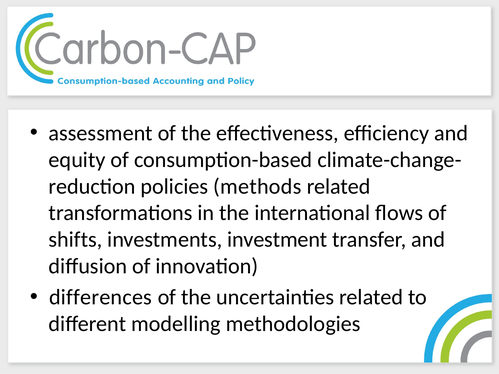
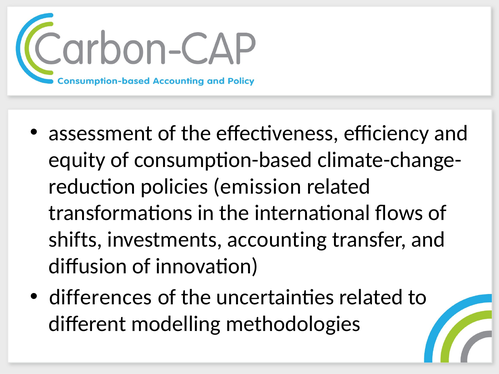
methods: methods -> emission
investment: investment -> accounting
